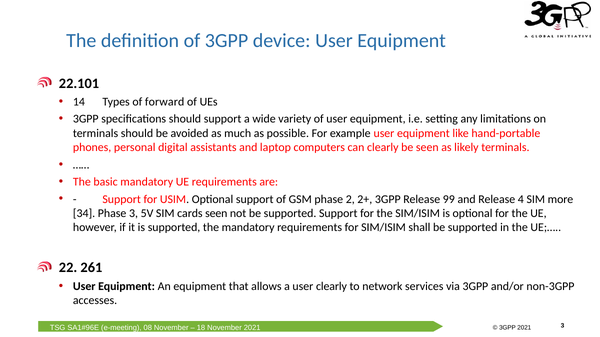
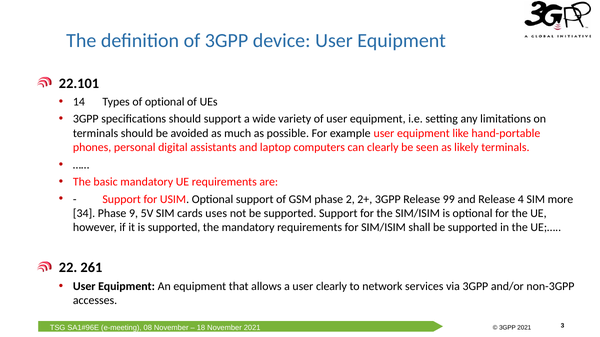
of forward: forward -> optional
Phase 3: 3 -> 9
cards seen: seen -> uses
